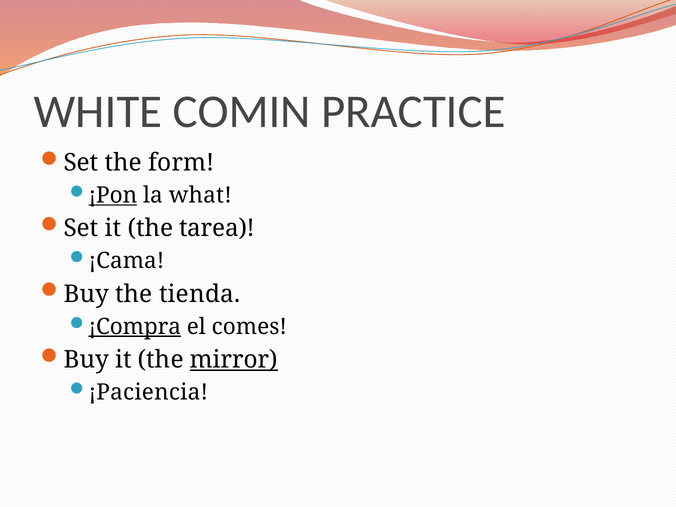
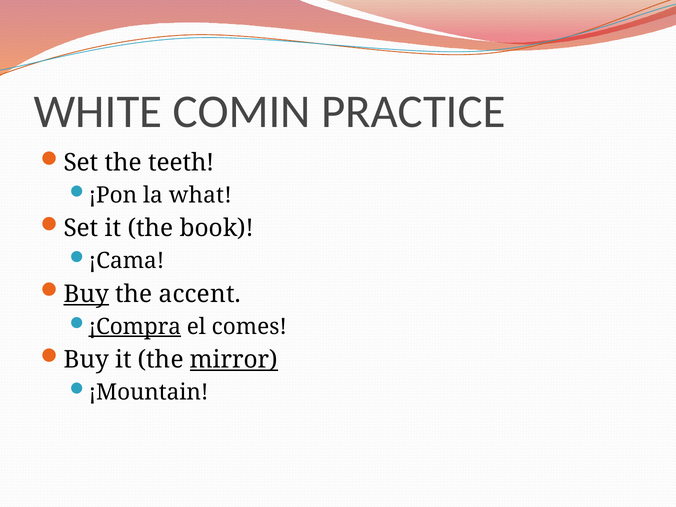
form: form -> teeth
¡Pon underline: present -> none
tarea: tarea -> book
Buy at (86, 294) underline: none -> present
tienda: tienda -> accent
¡Paciencia: ¡Paciencia -> ¡Mountain
